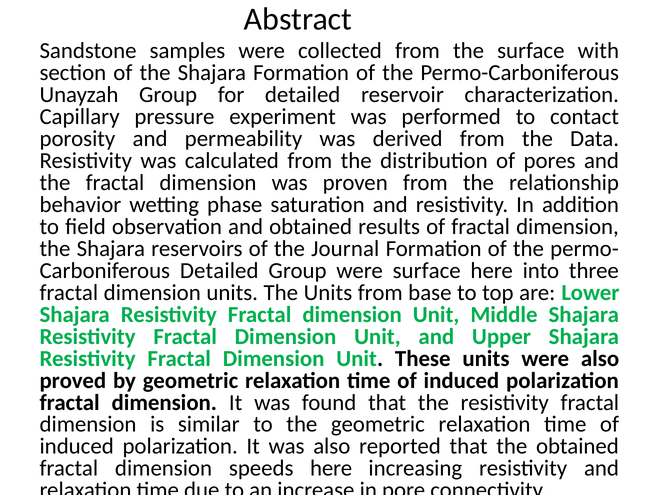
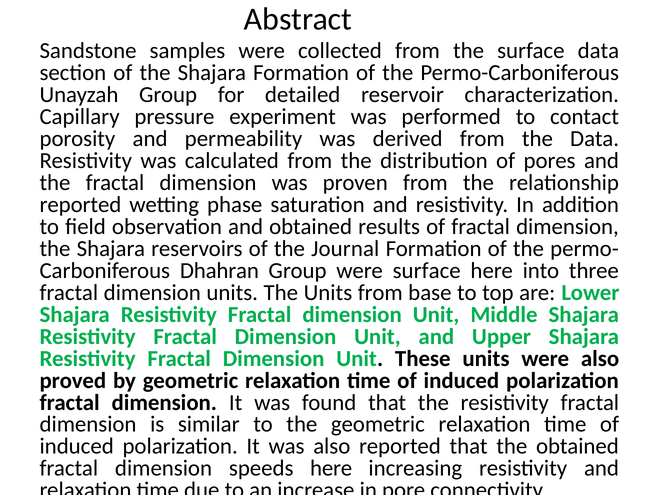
surface with: with -> data
behavior at (80, 204): behavior -> reported
Detailed at (219, 270): Detailed -> Dhahran
